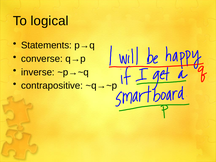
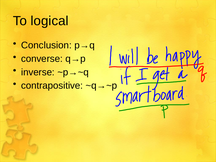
Statements: Statements -> Conclusion
